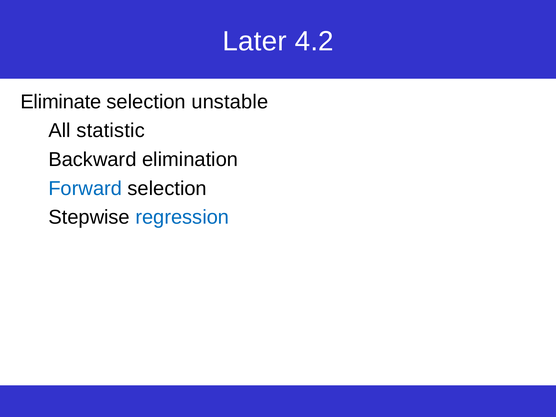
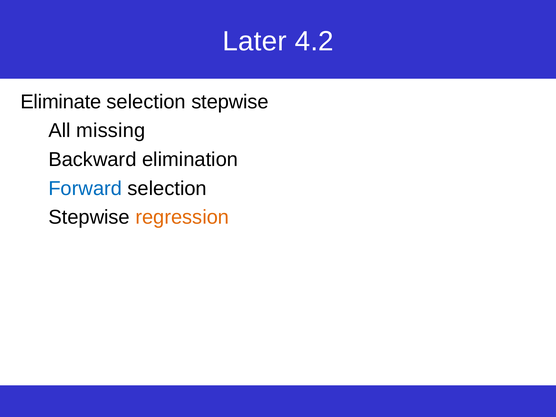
unstable at (230, 102): unstable -> stepwise
statistic: statistic -> missing
regression colour: blue -> orange
